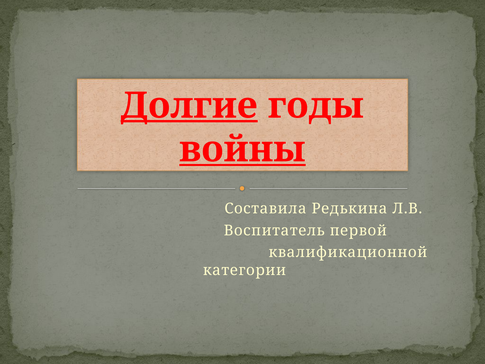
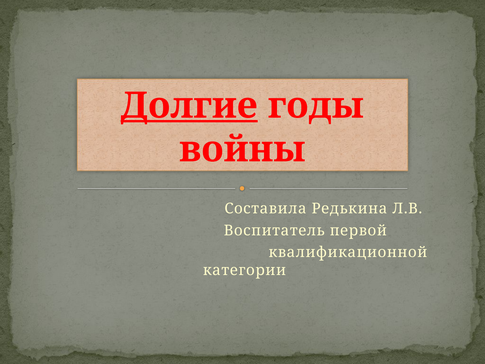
войны underline: present -> none
